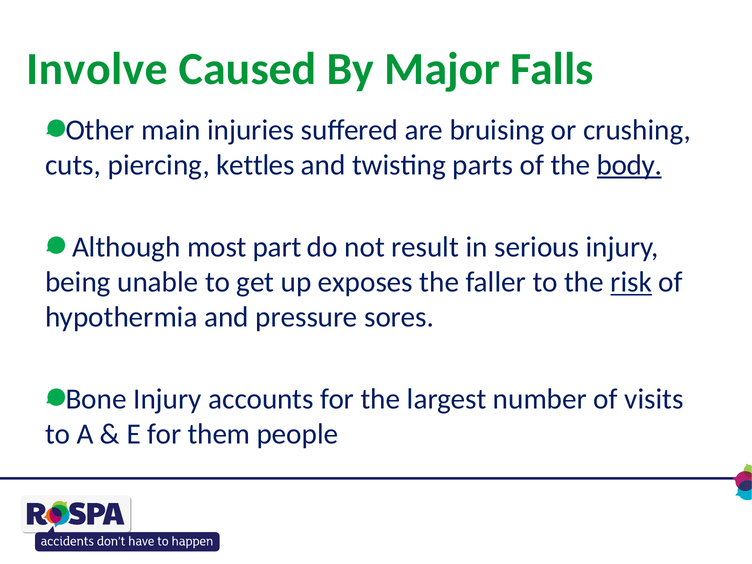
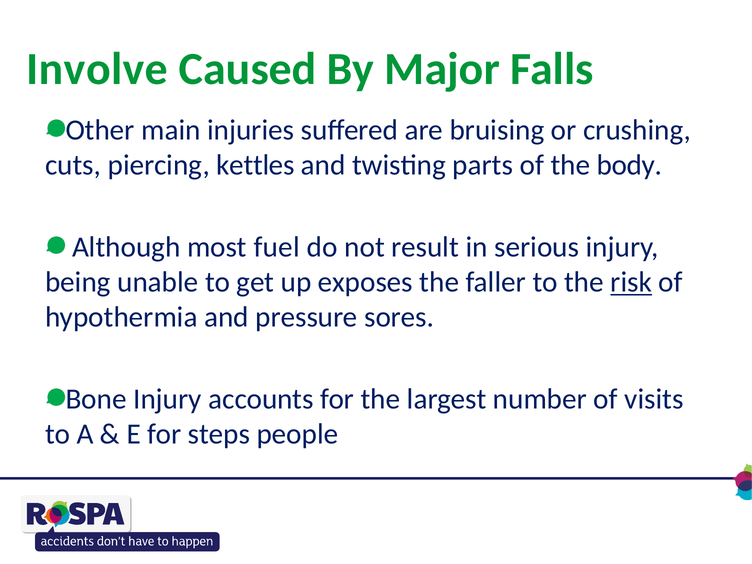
body underline: present -> none
part: part -> fuel
them: them -> steps
